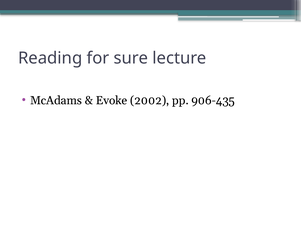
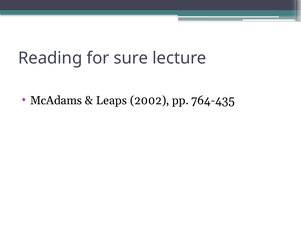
Evoke: Evoke -> Leaps
906-435: 906-435 -> 764-435
